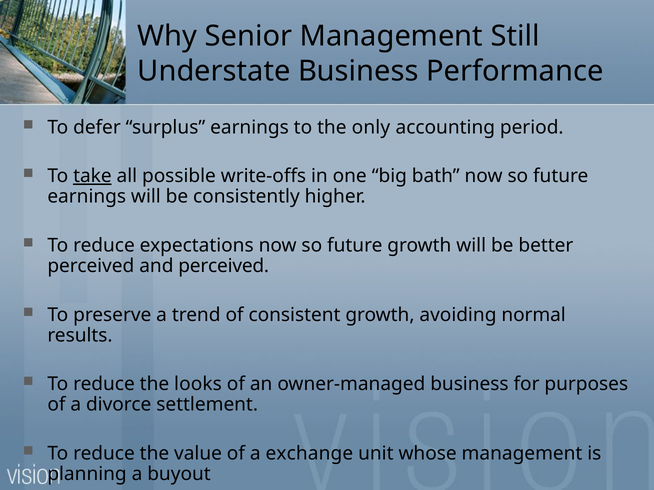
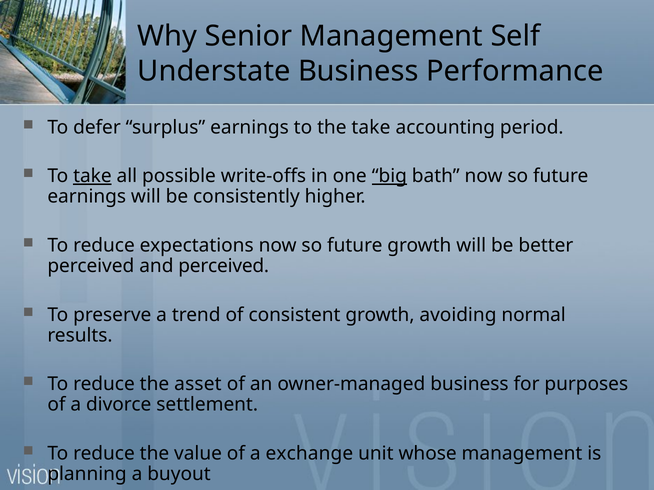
Still: Still -> Self
the only: only -> take
big underline: none -> present
looks: looks -> asset
